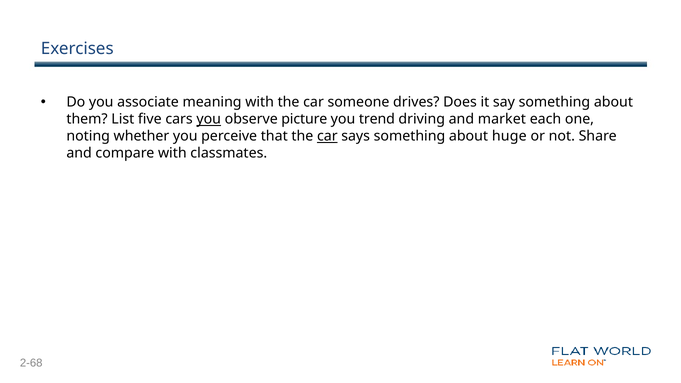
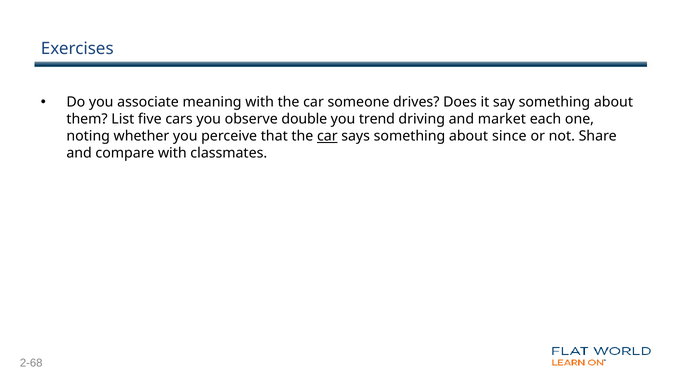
you at (209, 119) underline: present -> none
picture: picture -> double
huge: huge -> since
